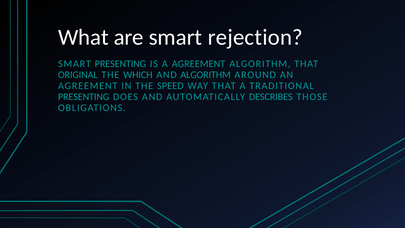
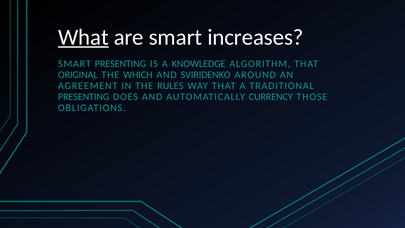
What underline: none -> present
rejection: rejection -> increases
A AGREEMENT: AGREEMENT -> KNOWLEDGE
AND ALGORITHM: ALGORITHM -> SVIRIDENKO
SPEED: SPEED -> RULES
DESCRIBES: DESCRIBES -> CURRENCY
